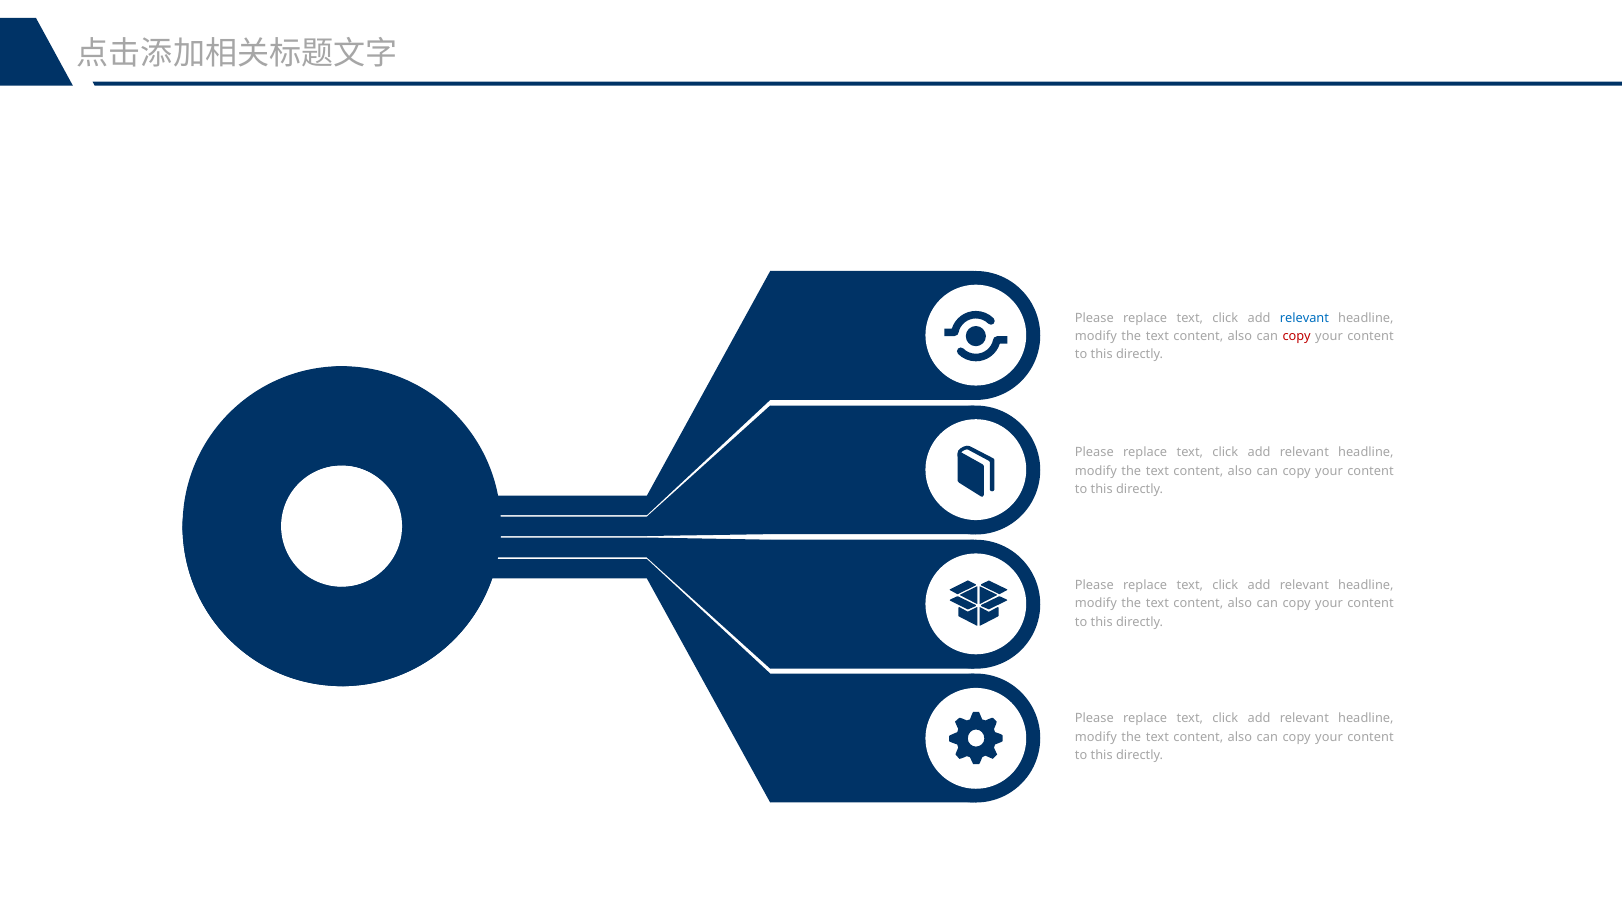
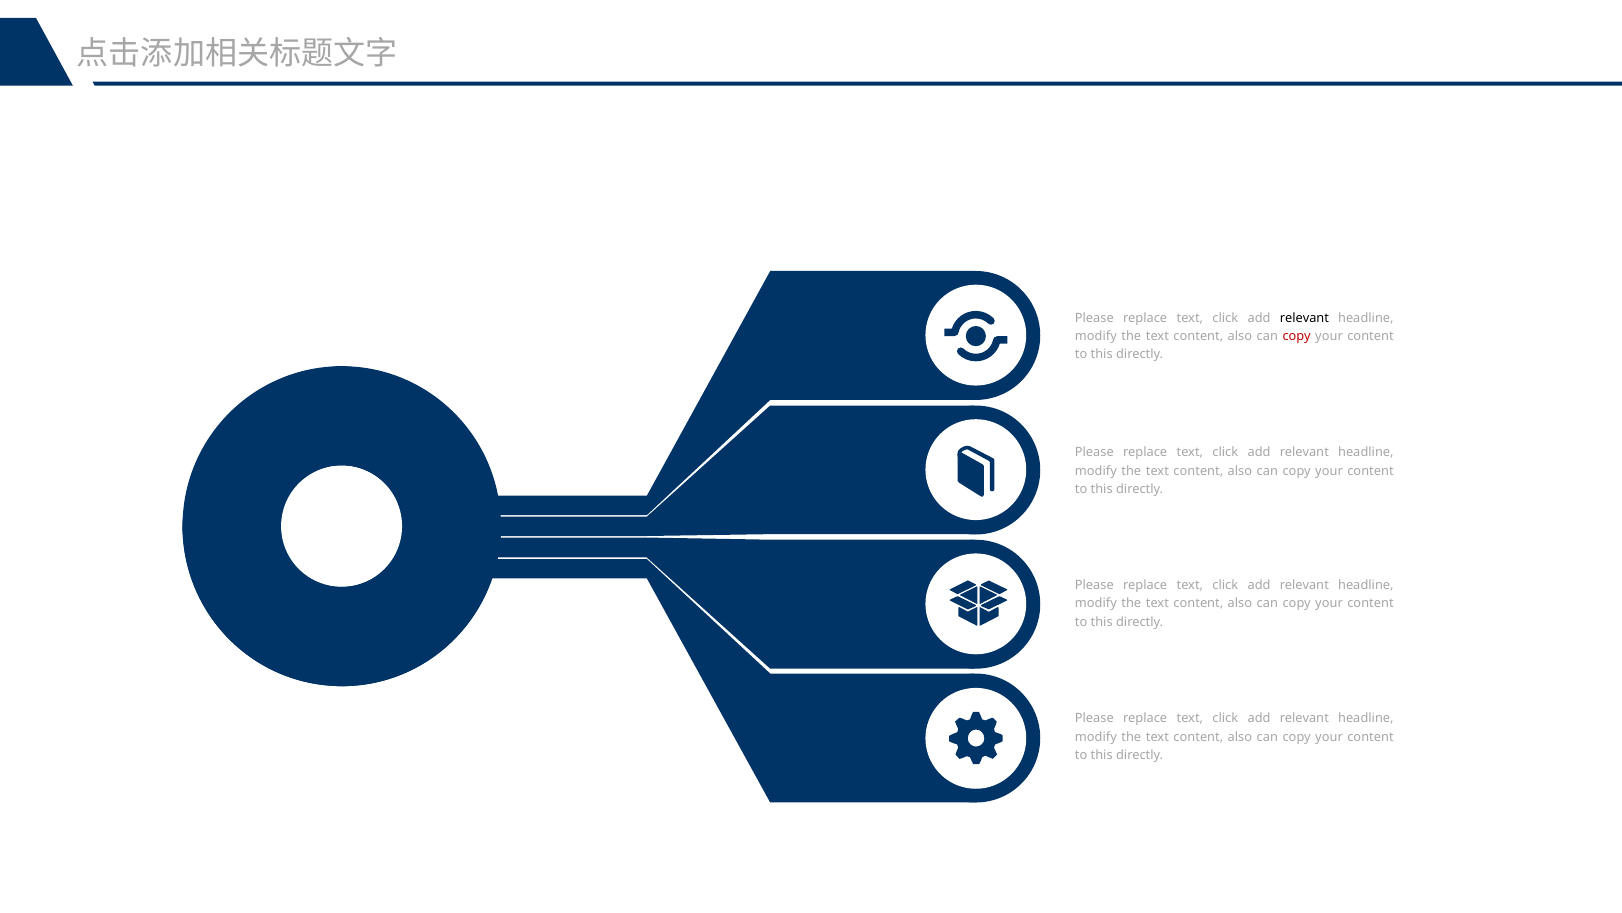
relevant at (1304, 318) colour: blue -> black
